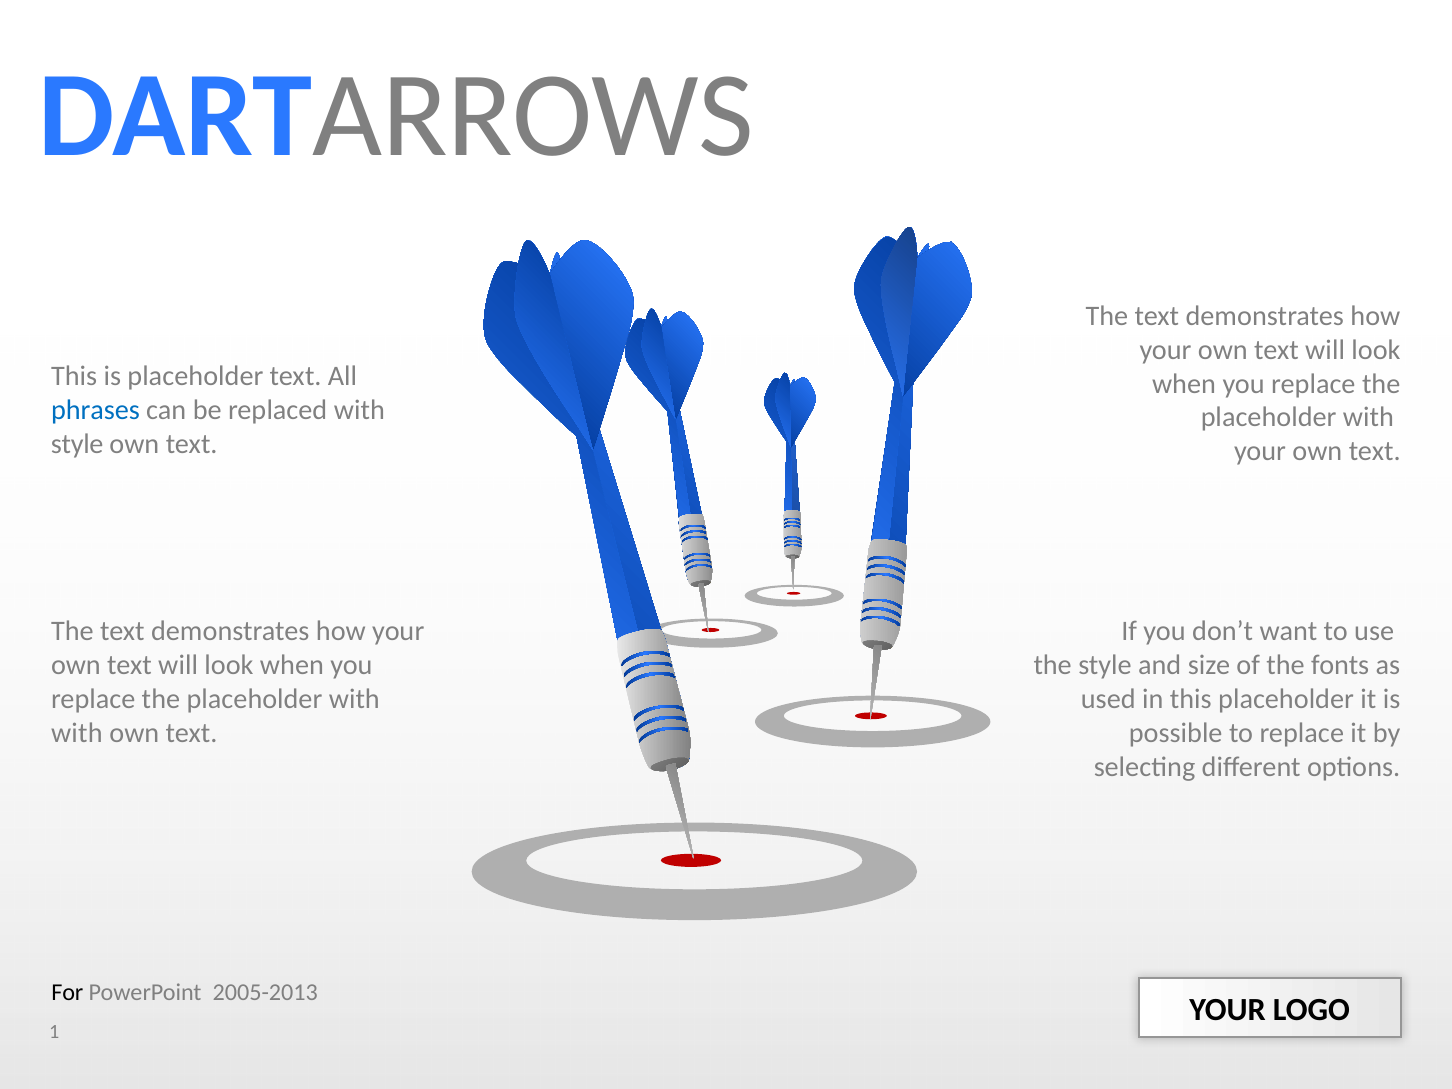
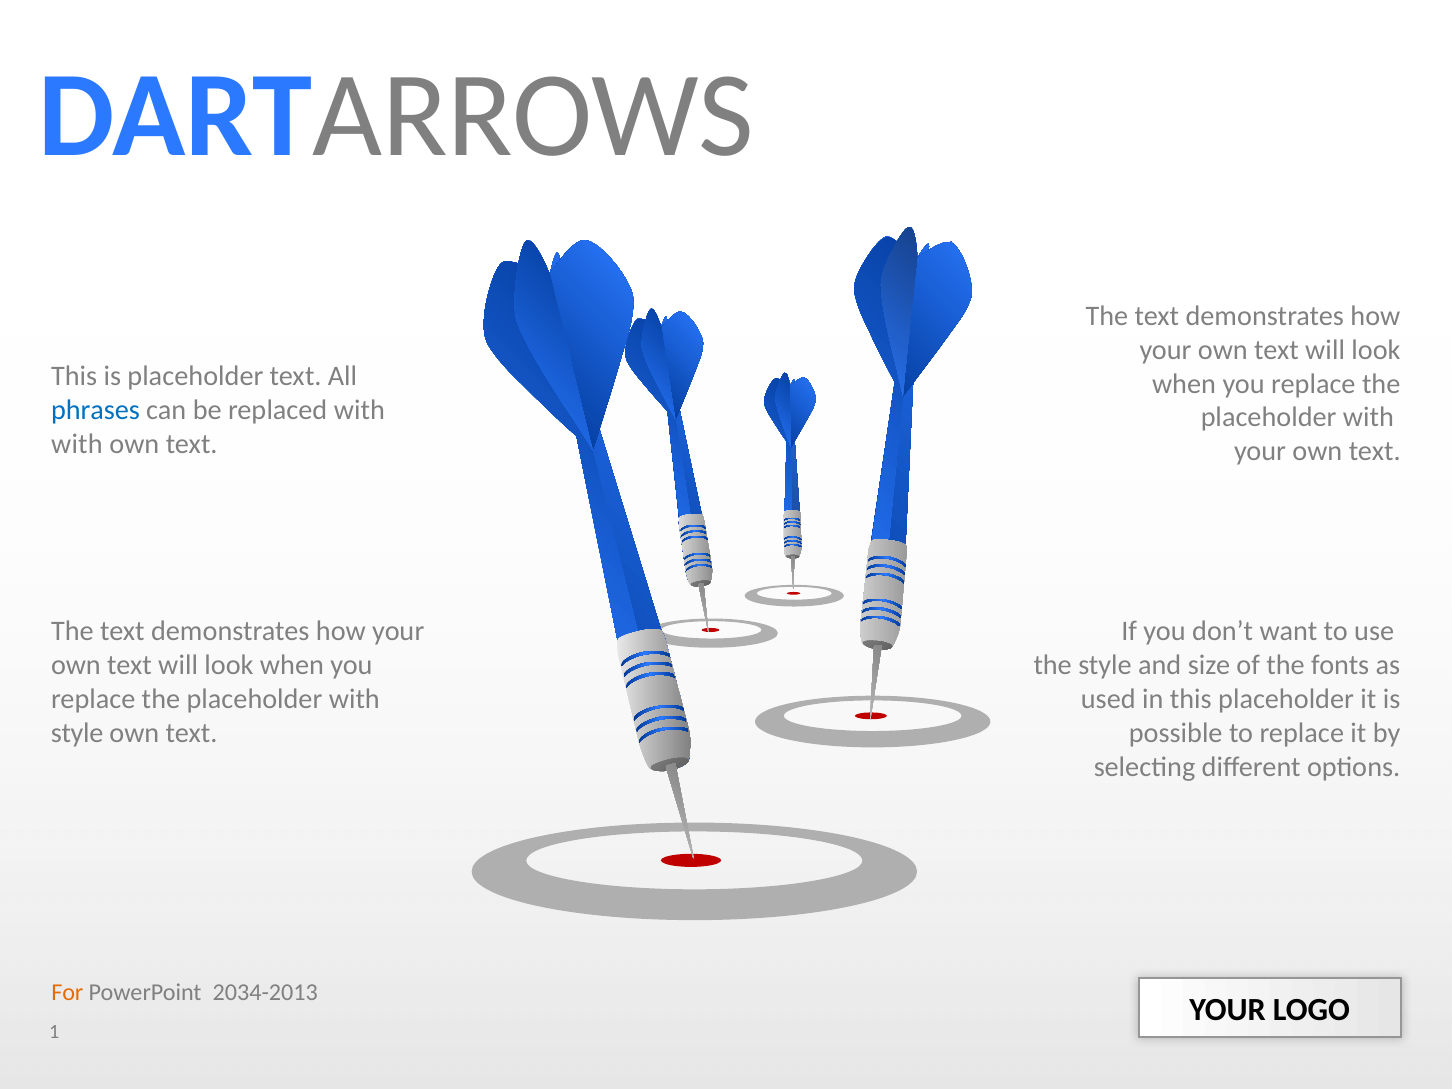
style at (77, 444): style -> with
with at (77, 733): with -> style
For colour: black -> orange
2005-2013: 2005-2013 -> 2034-2013
